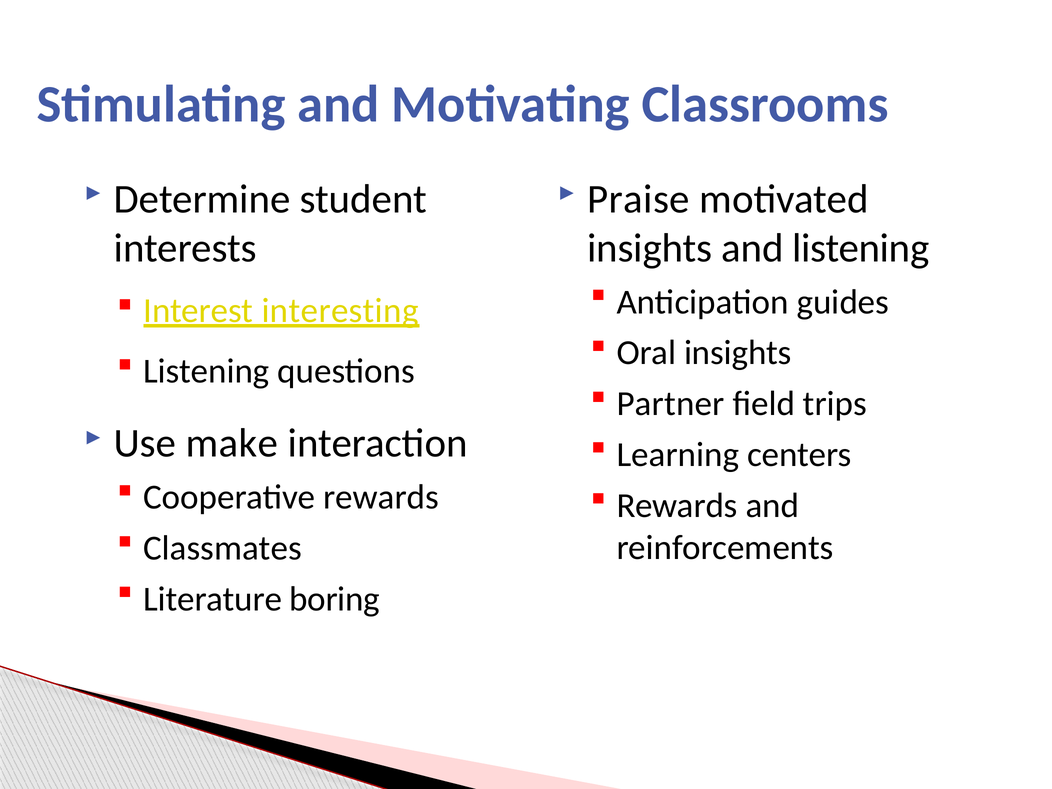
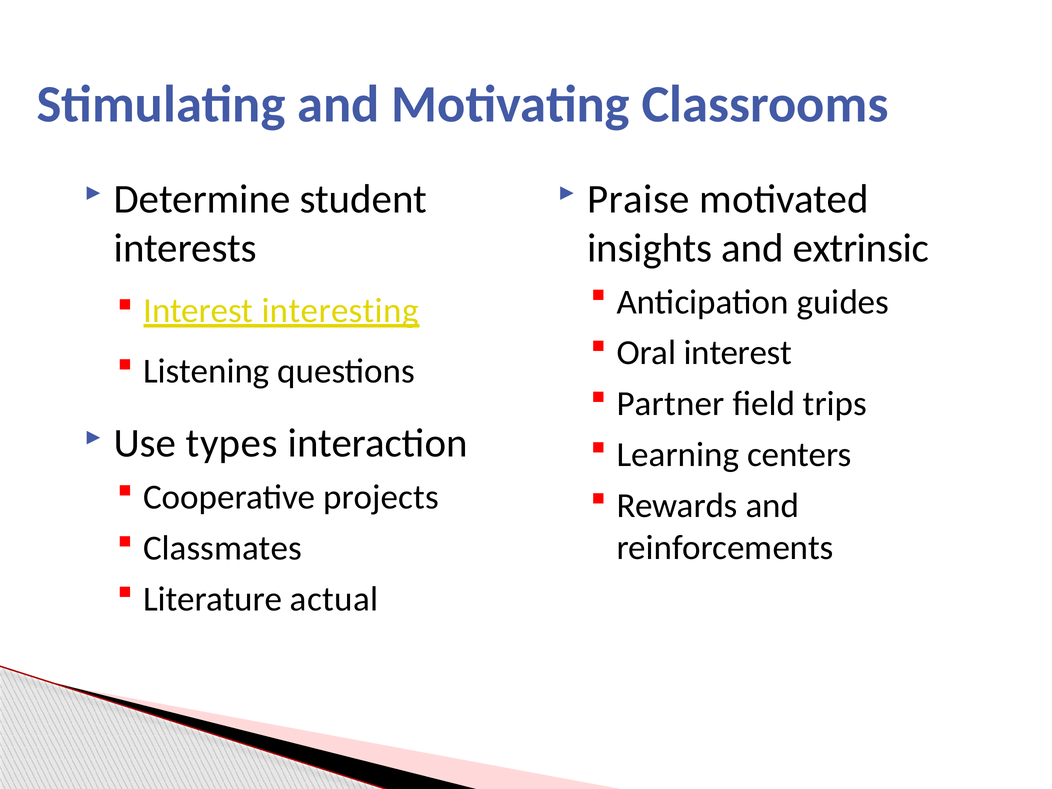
and listening: listening -> extrinsic
Oral insights: insights -> interest
make: make -> types
Cooperative rewards: rewards -> projects
boring: boring -> actual
